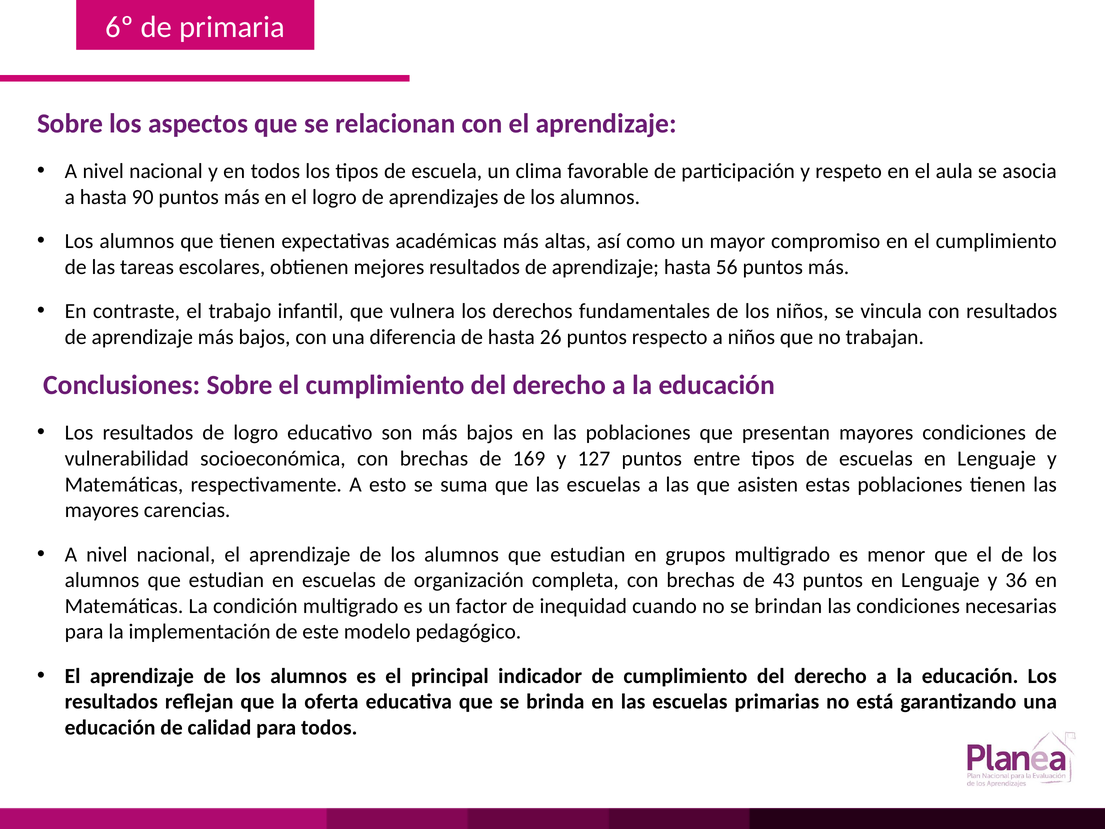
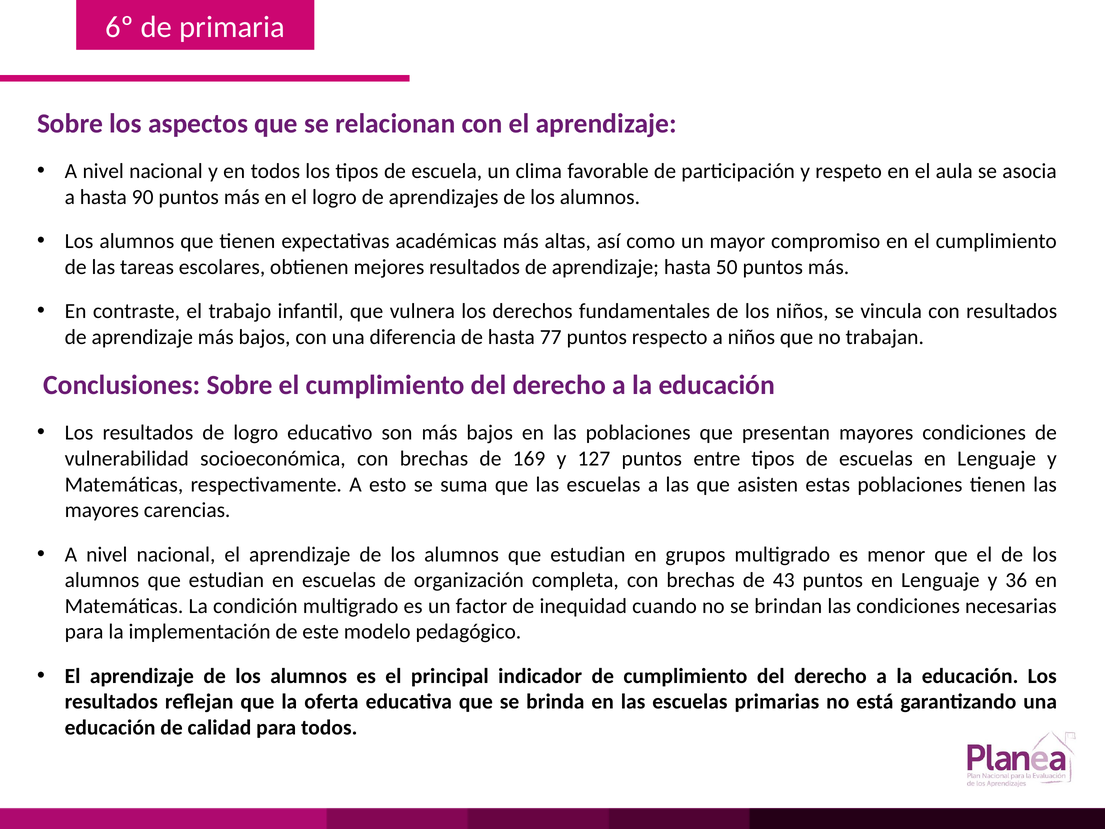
56: 56 -> 50
26: 26 -> 77
